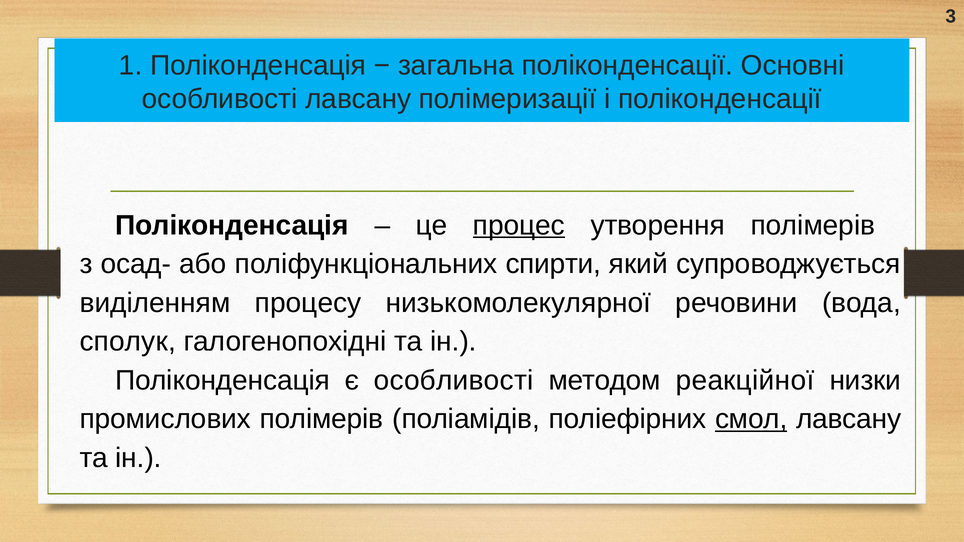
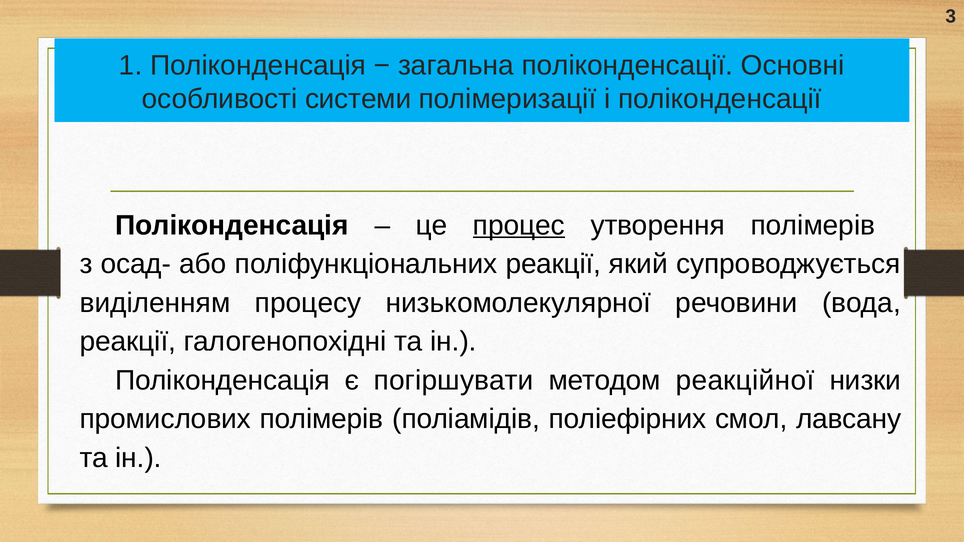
особливості лавсану: лавсану -> системи
поліфункціональних спирти: спирти -> реакції
сполук at (128, 342): сполук -> реакції
є особливості: особливості -> погіршувати
смол underline: present -> none
